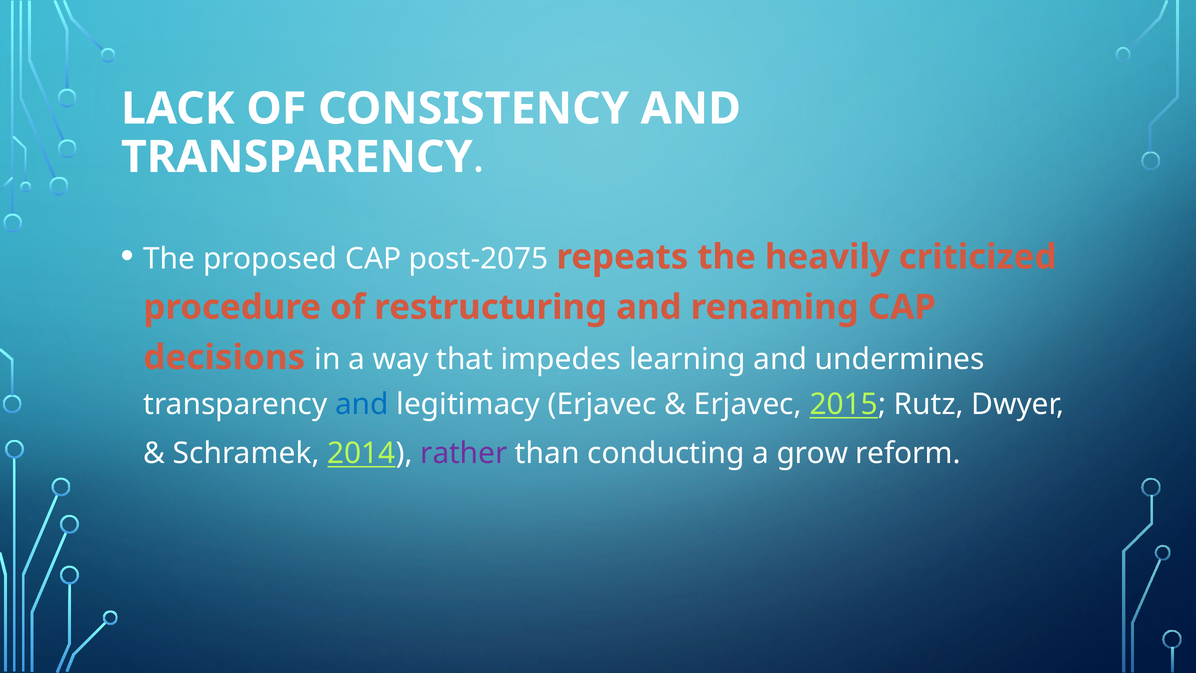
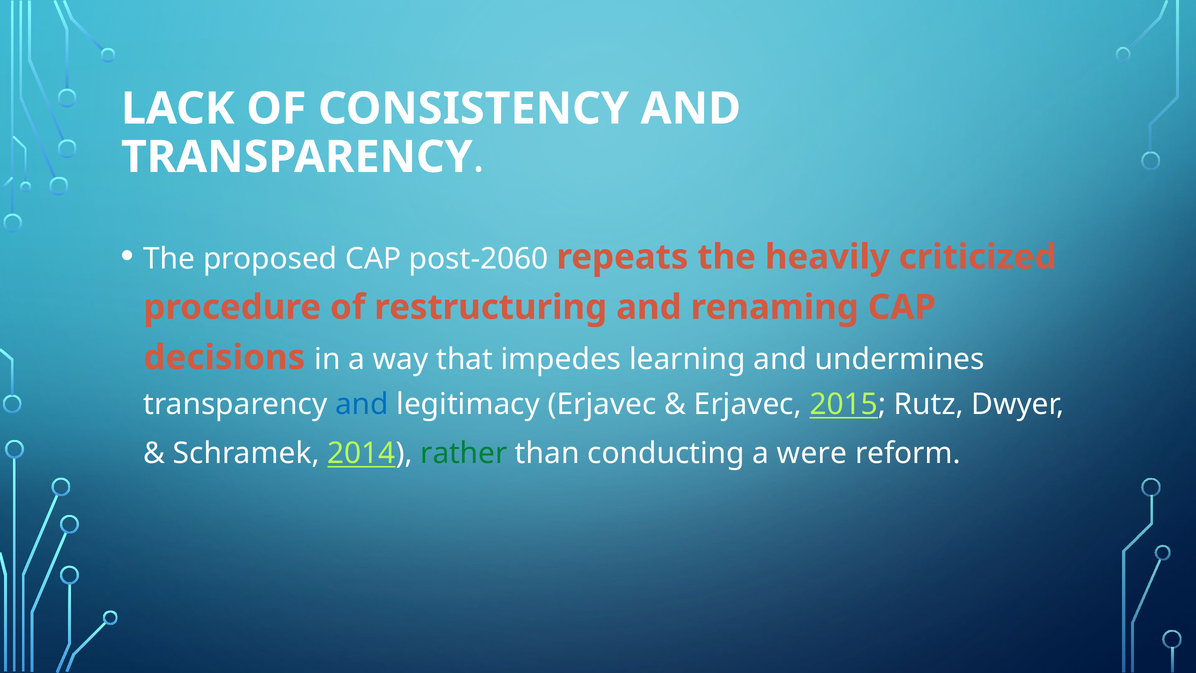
post-2075: post-2075 -> post-2060
rather colour: purple -> green
grow: grow -> were
